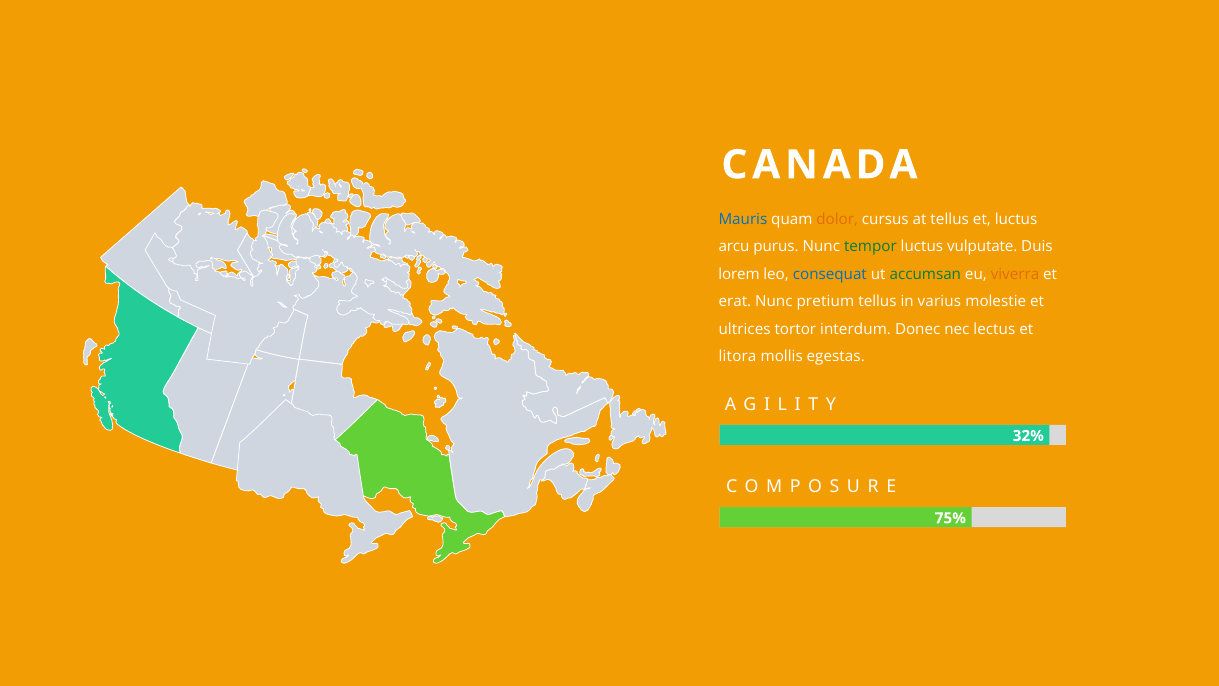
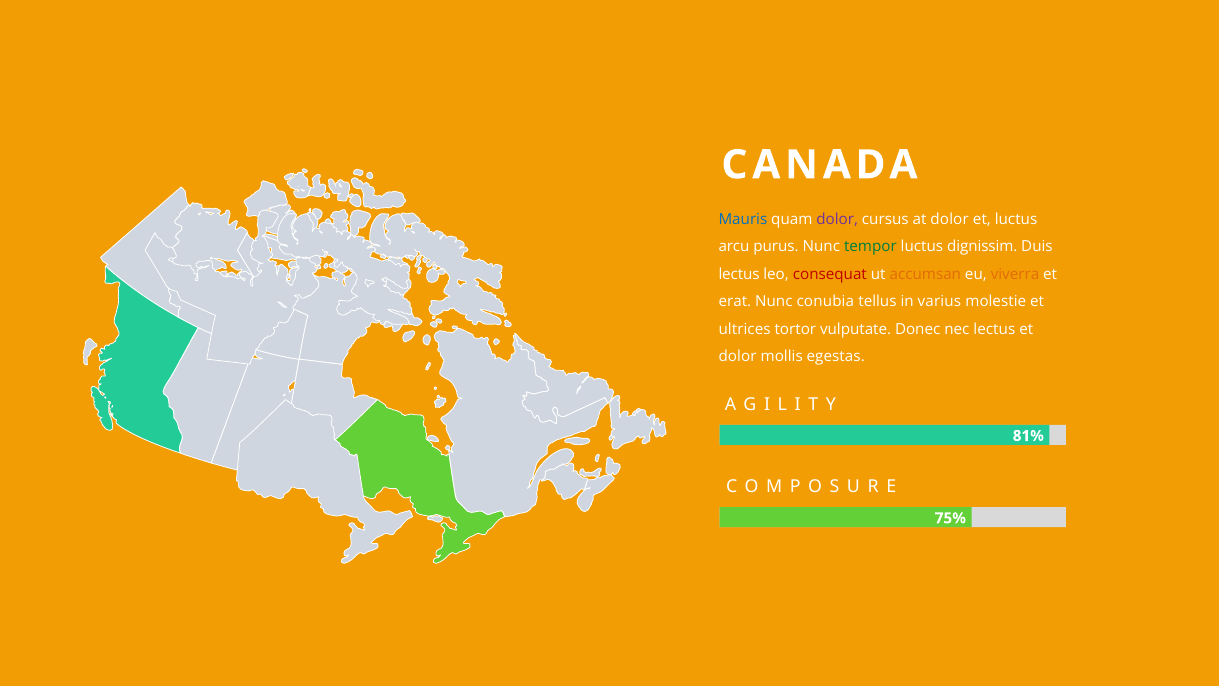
dolor at (837, 219) colour: orange -> purple
at tellus: tellus -> dolor
vulputate: vulputate -> dignissim
lorem at (739, 274): lorem -> lectus
consequat colour: blue -> red
accumsan colour: green -> orange
pretium: pretium -> conubia
interdum: interdum -> vulputate
litora at (738, 356): litora -> dolor
32%: 32% -> 81%
